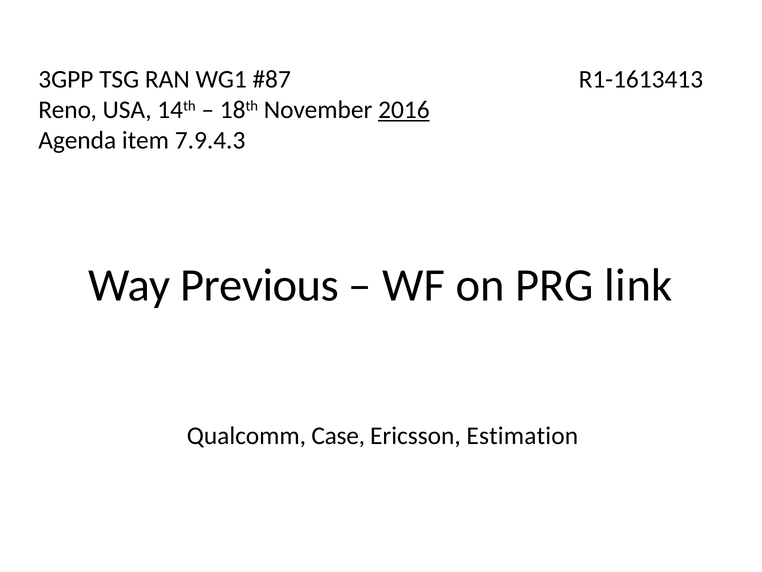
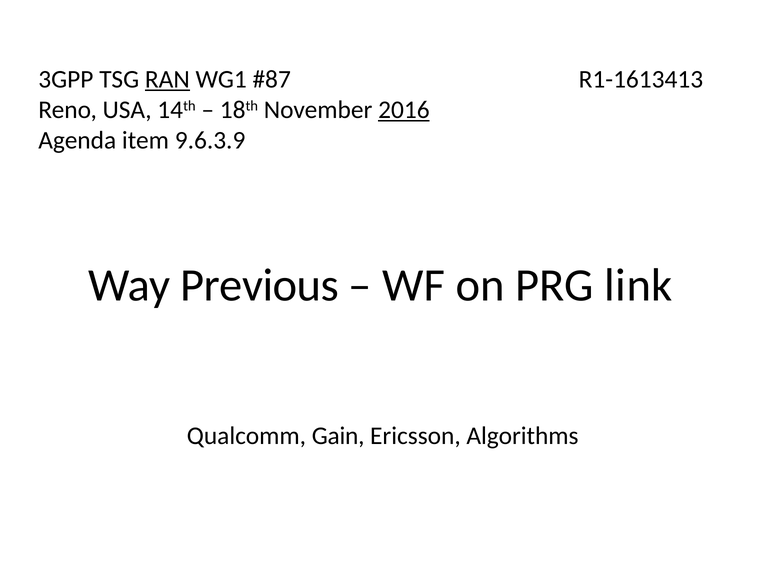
RAN underline: none -> present
7.9.4.3: 7.9.4.3 -> 9.6.3.9
Case: Case -> Gain
Estimation: Estimation -> Algorithms
